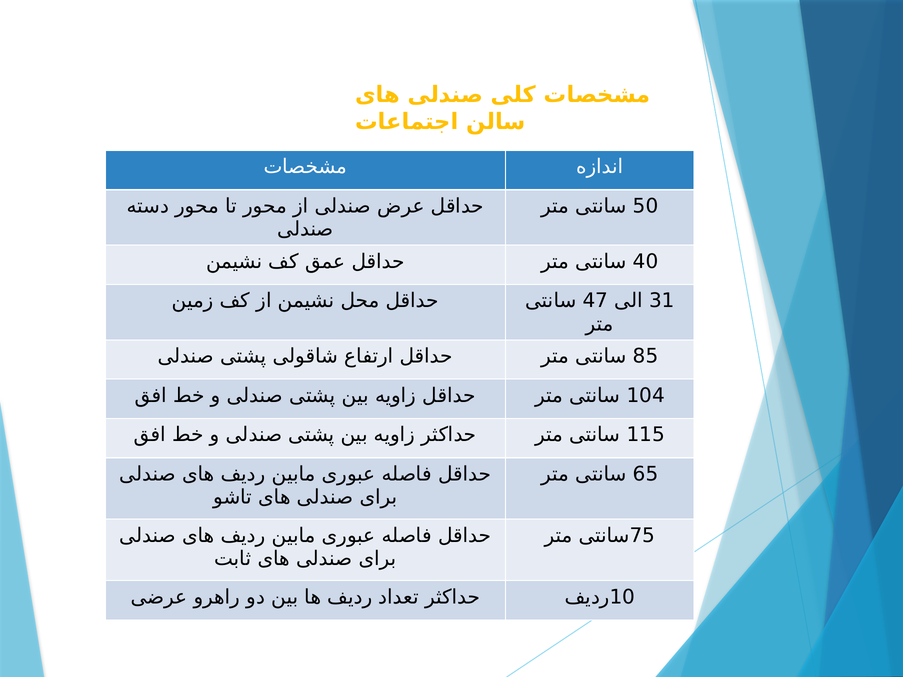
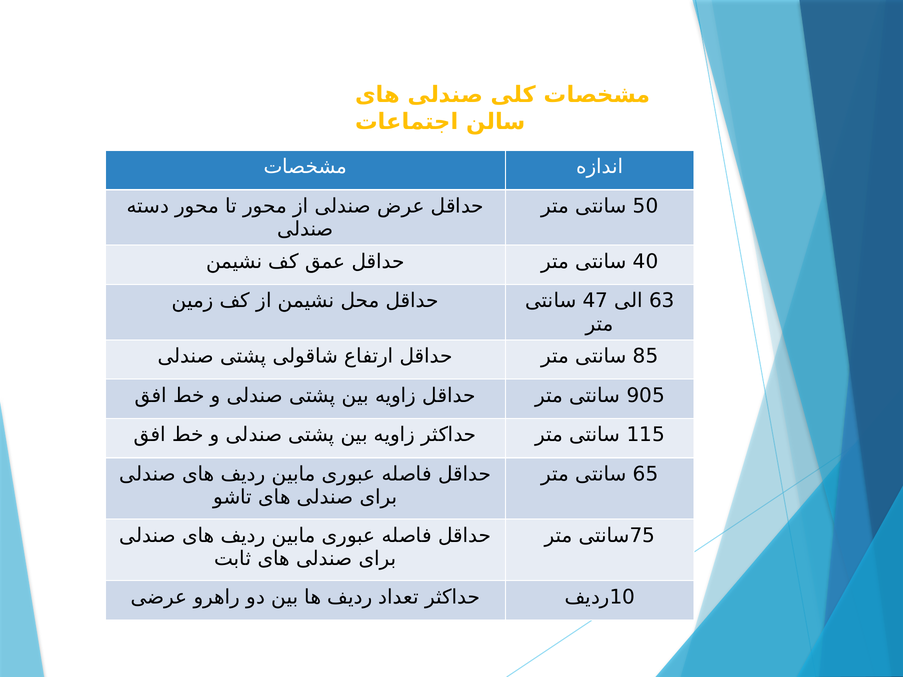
31: 31 -> 63
104: 104 -> 905
